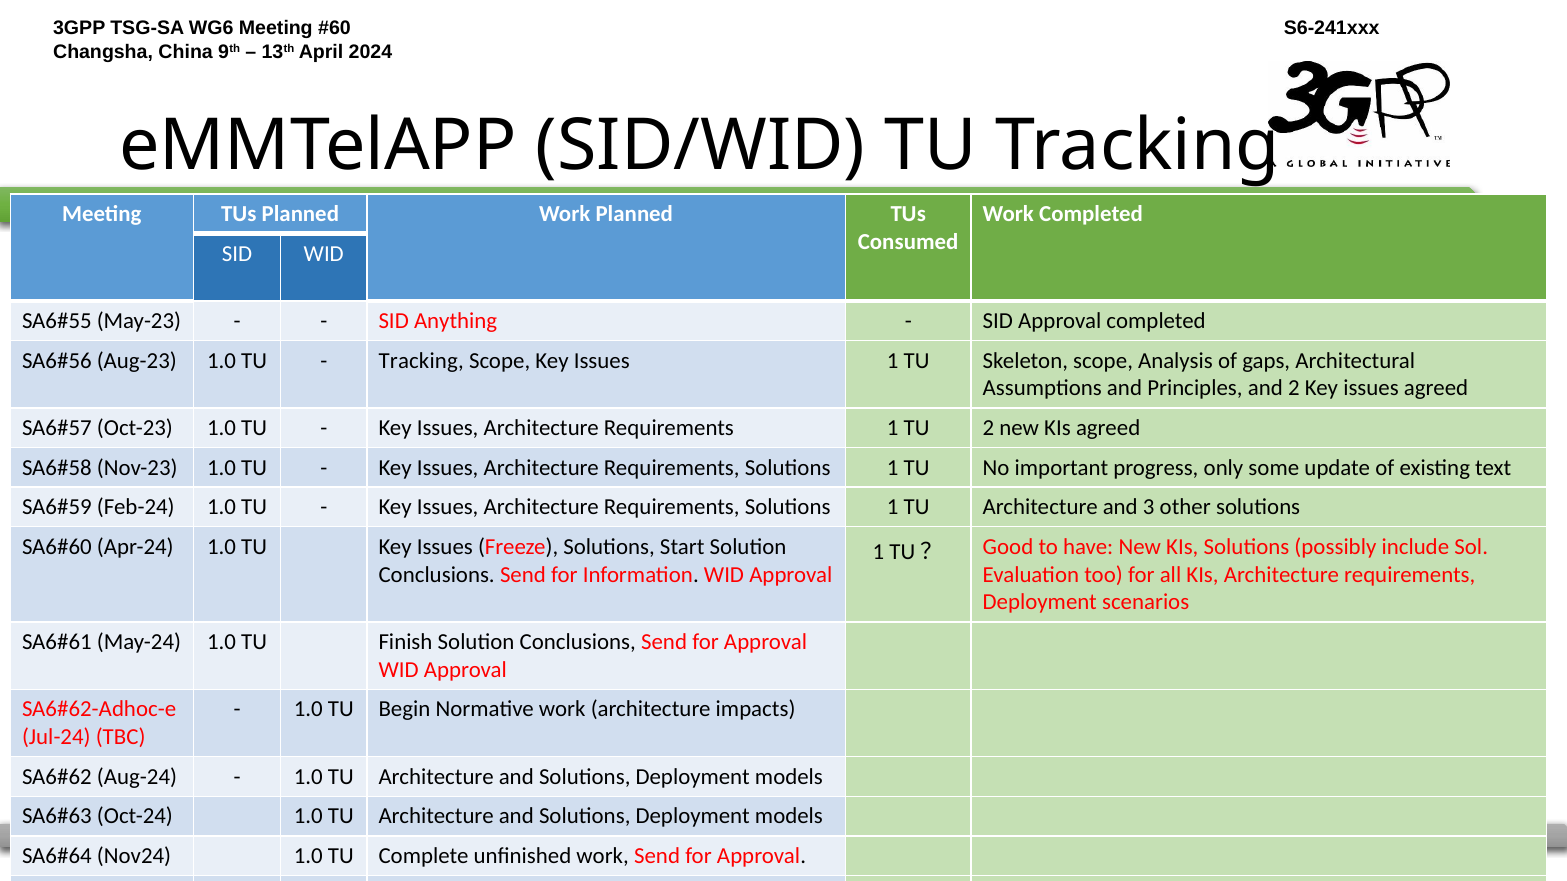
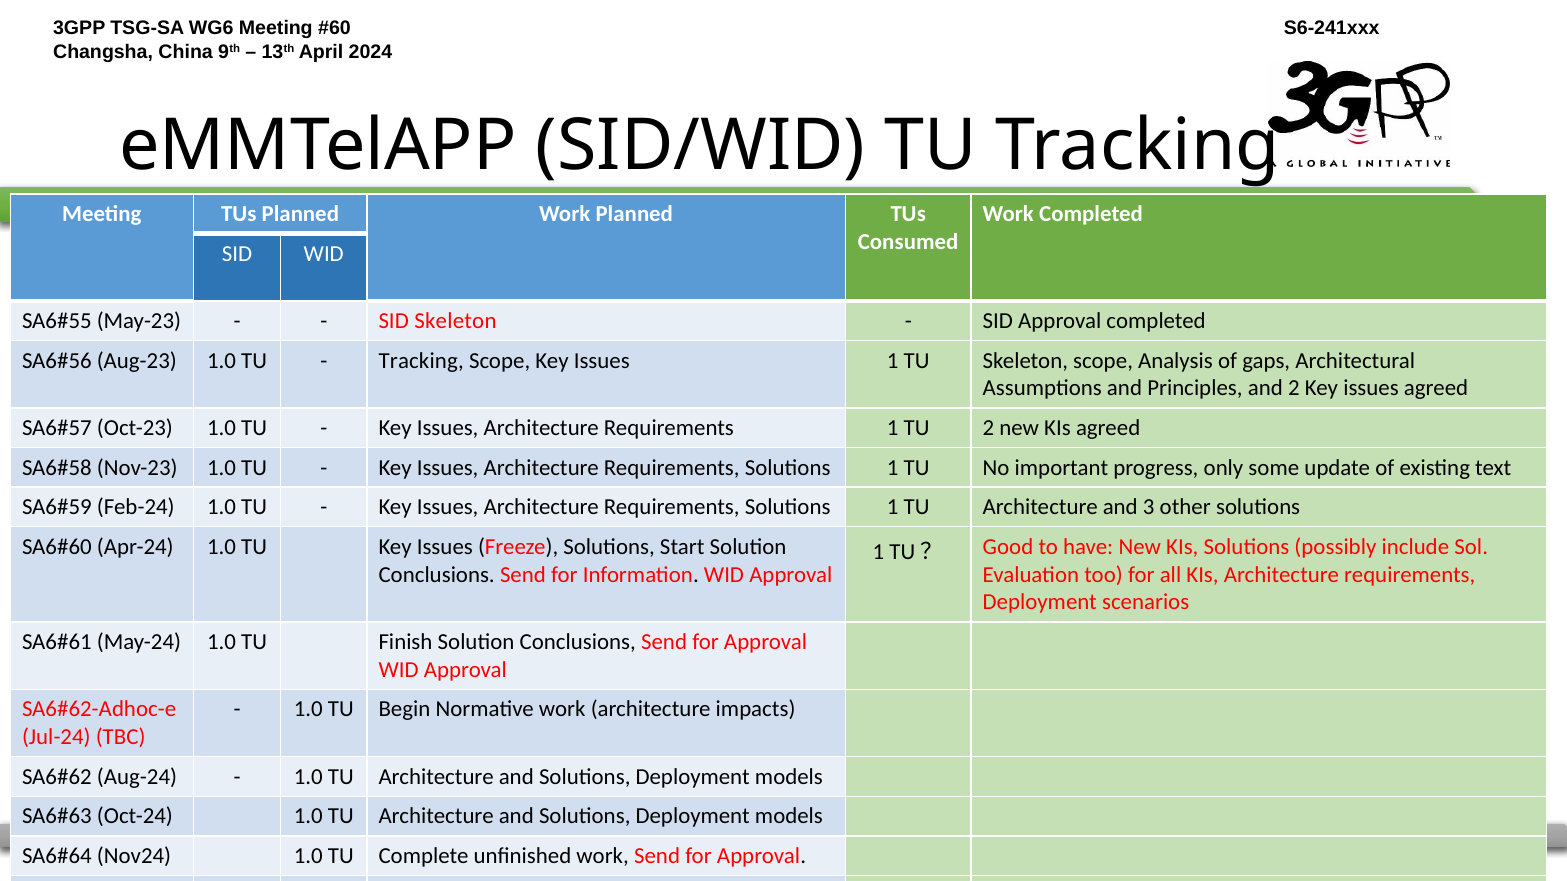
SID Anything: Anything -> Skeleton
